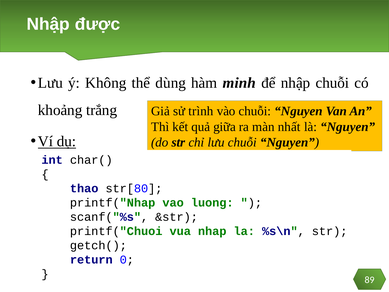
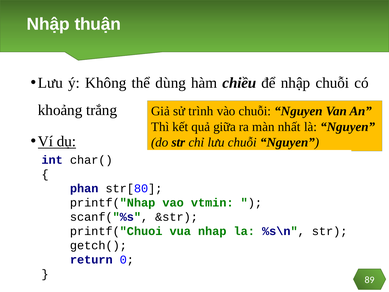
được: được -> thuận
minh: minh -> chiều
thao: thao -> phan
luong: luong -> vtmin
